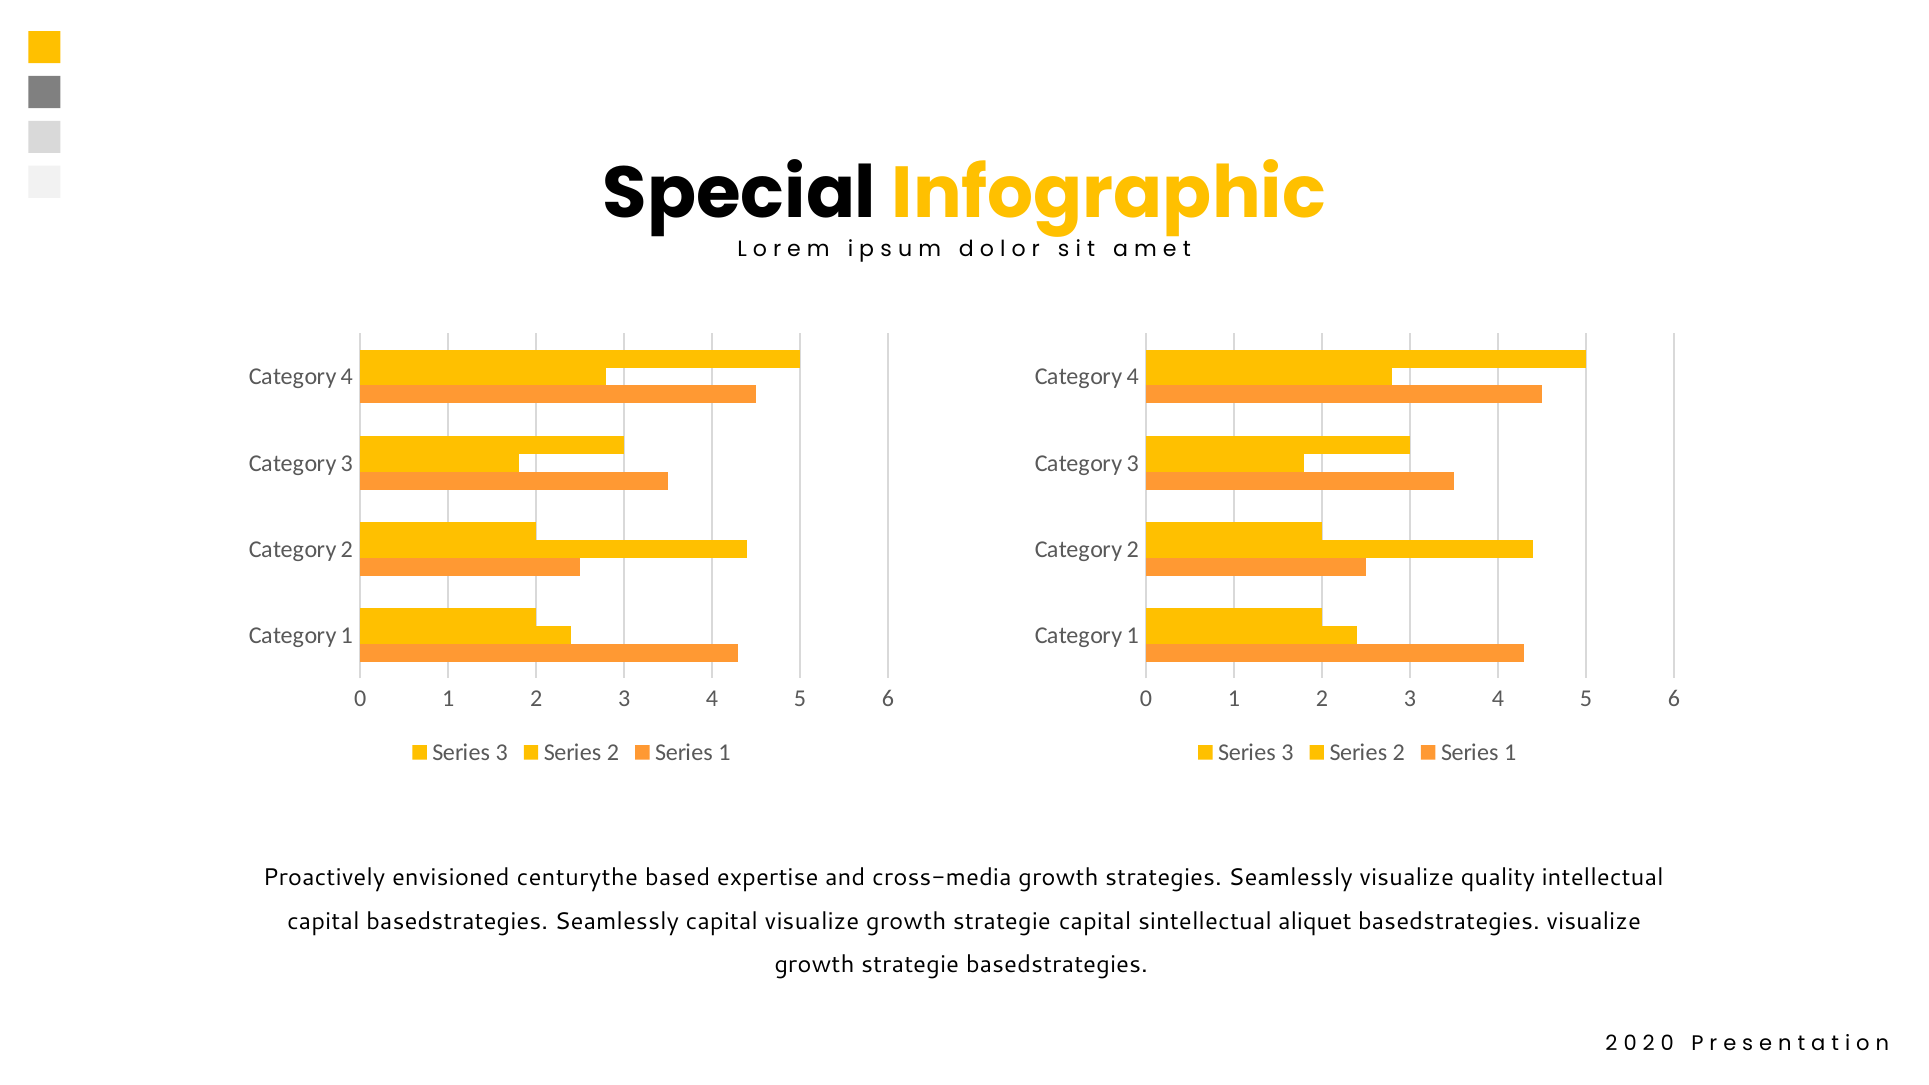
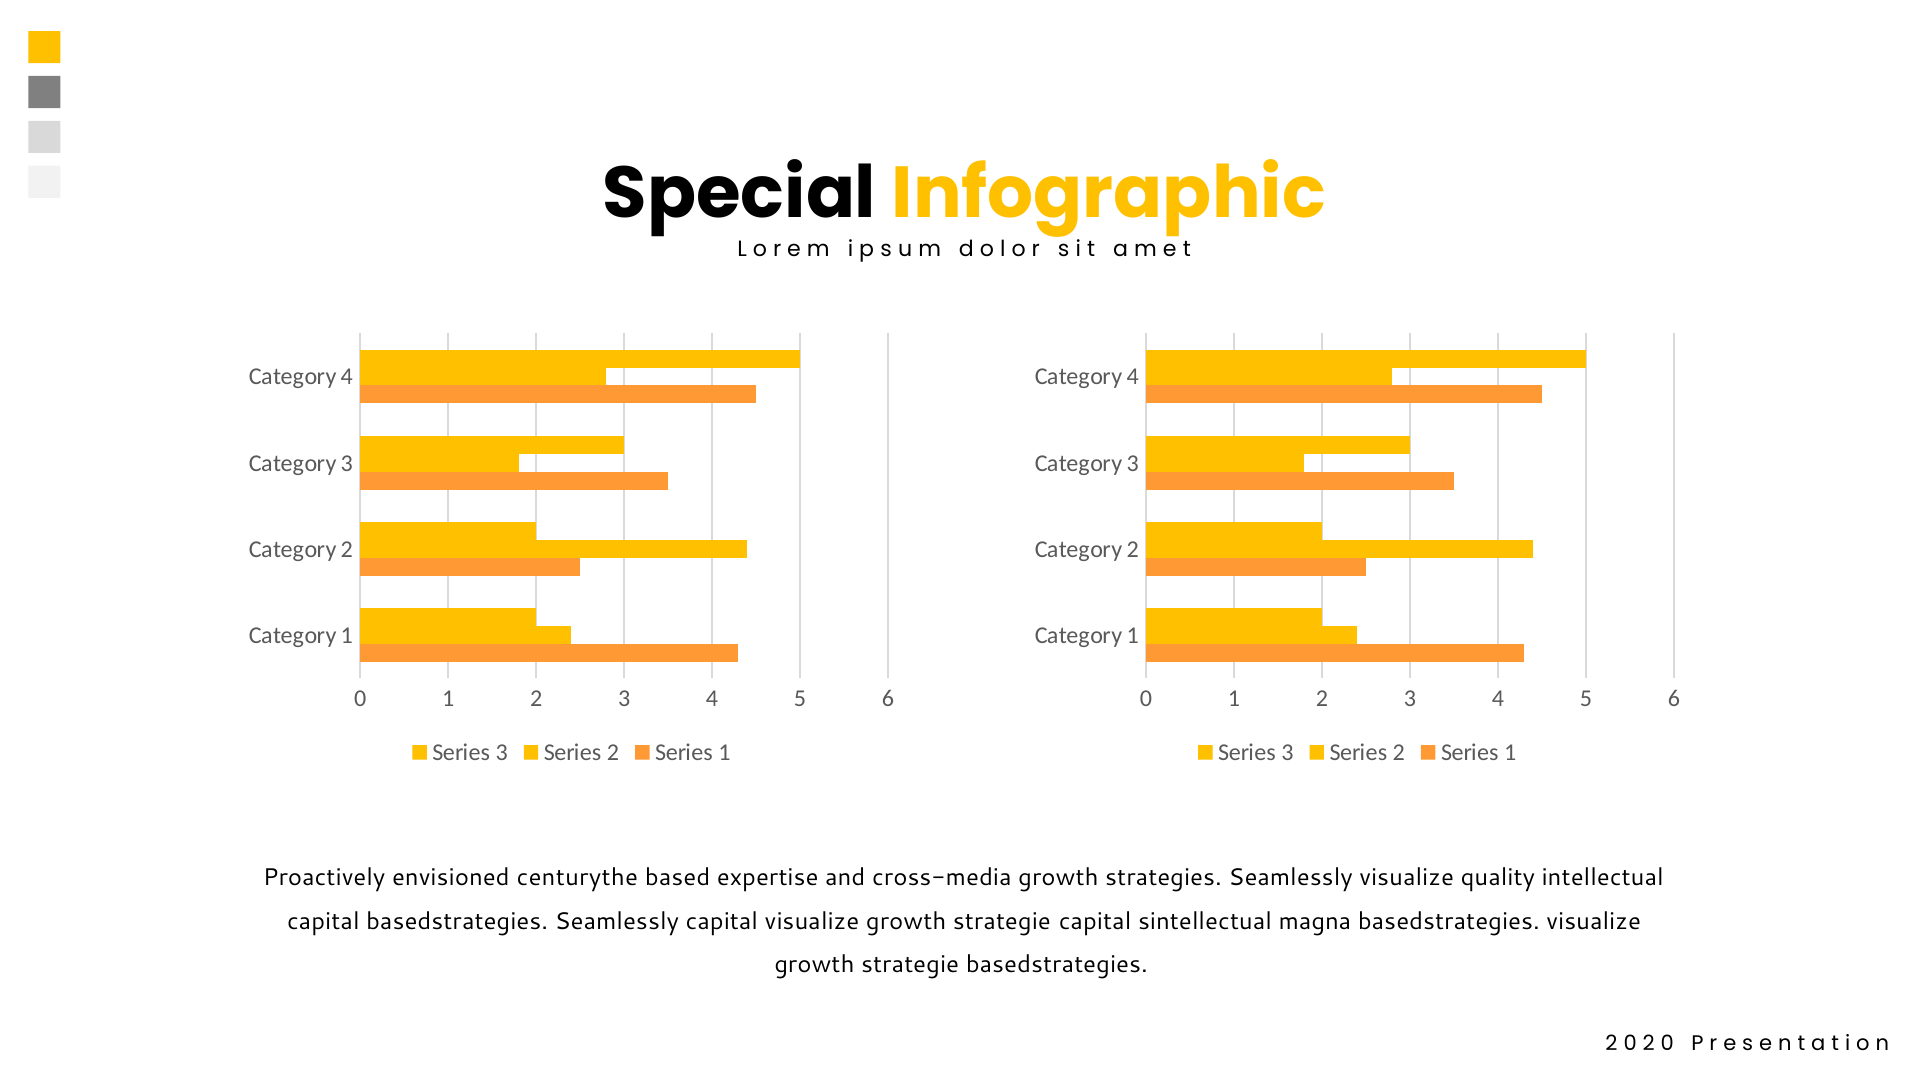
aliquet: aliquet -> magna
